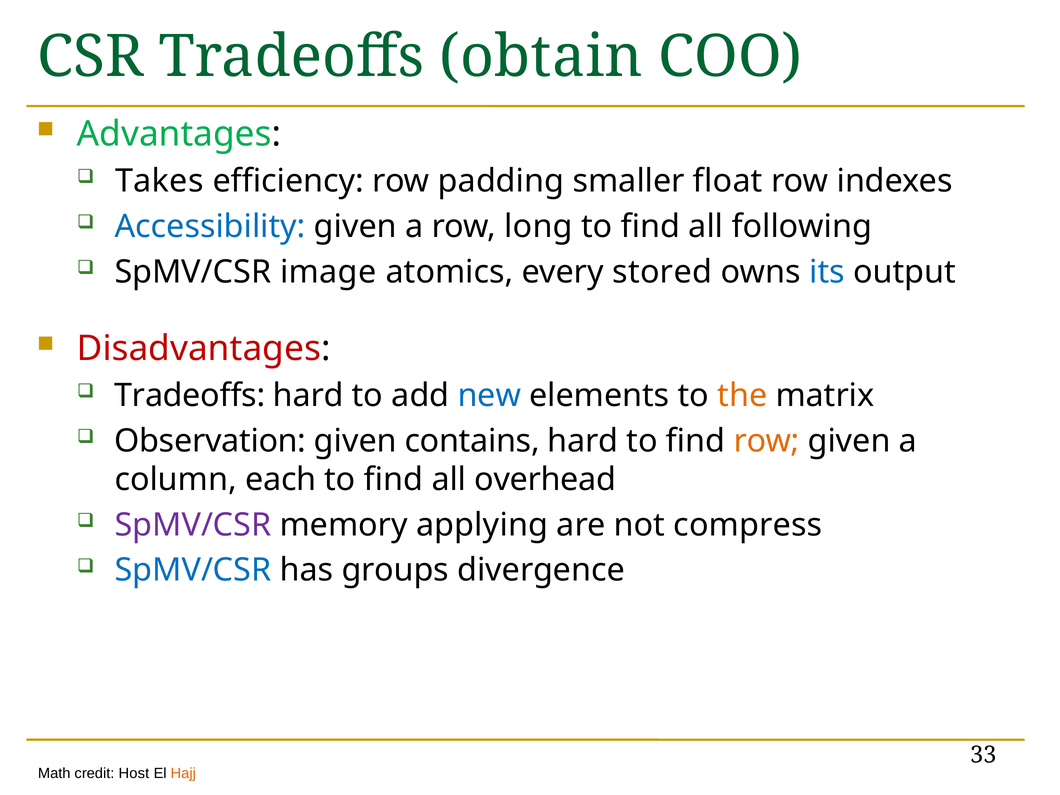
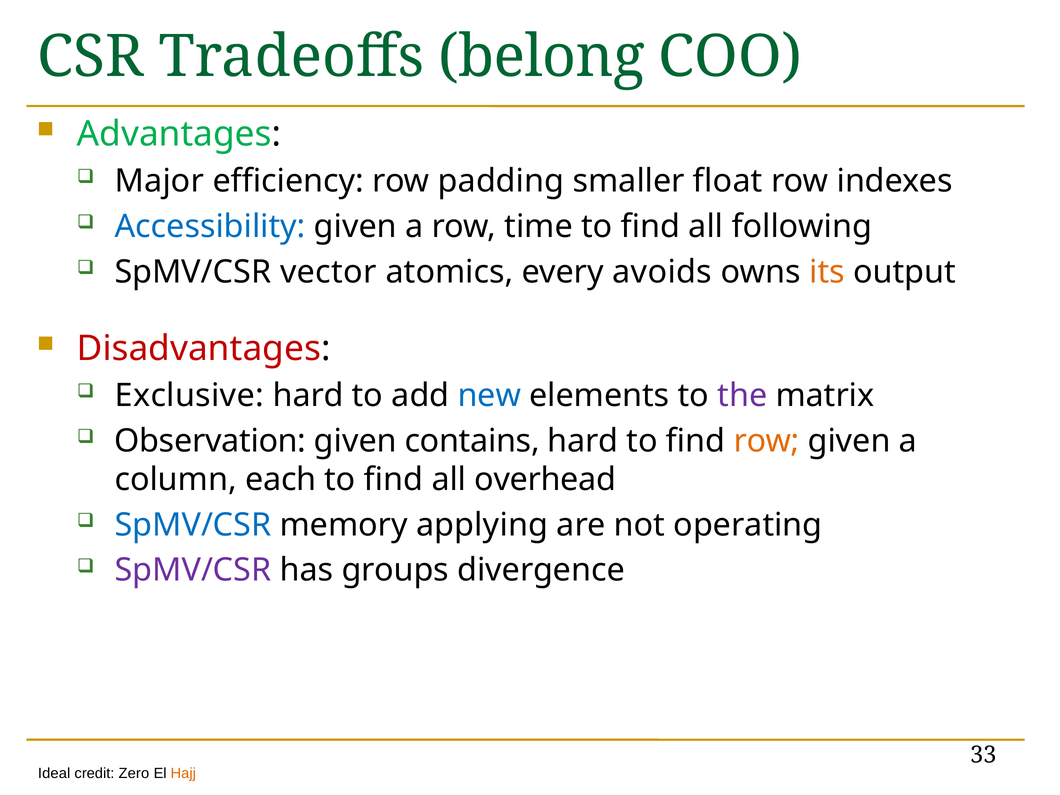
obtain: obtain -> belong
Takes: Takes -> Major
long: long -> time
image: image -> vector
stored: stored -> avoids
its colour: blue -> orange
Tradeoffs at (190, 395): Tradeoffs -> Exclusive
the colour: orange -> purple
SpMV/CSR at (193, 525) colour: purple -> blue
compress: compress -> operating
SpMV/CSR at (193, 570) colour: blue -> purple
Math: Math -> Ideal
Host: Host -> Zero
